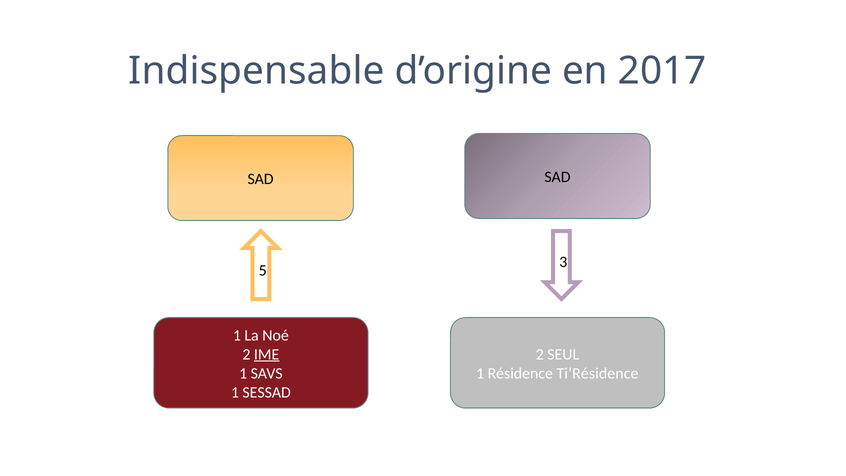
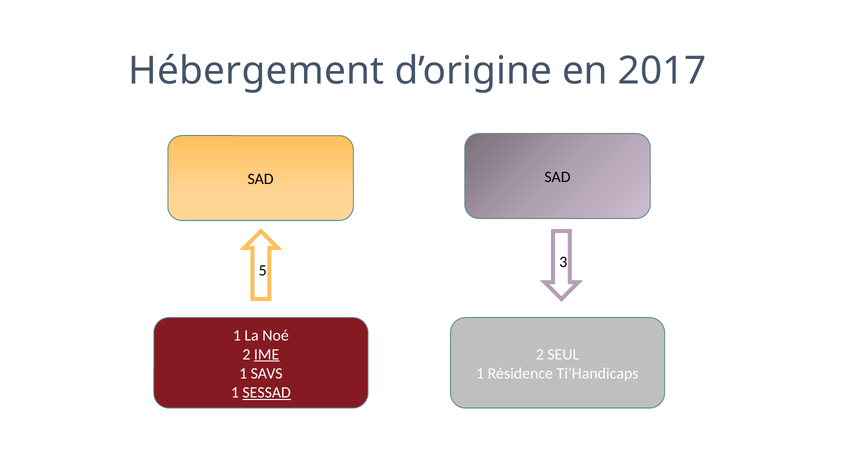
Indispensable: Indispensable -> Hébergement
Ti’Résidence: Ti’Résidence -> Ti’Handicaps
SESSAD underline: none -> present
